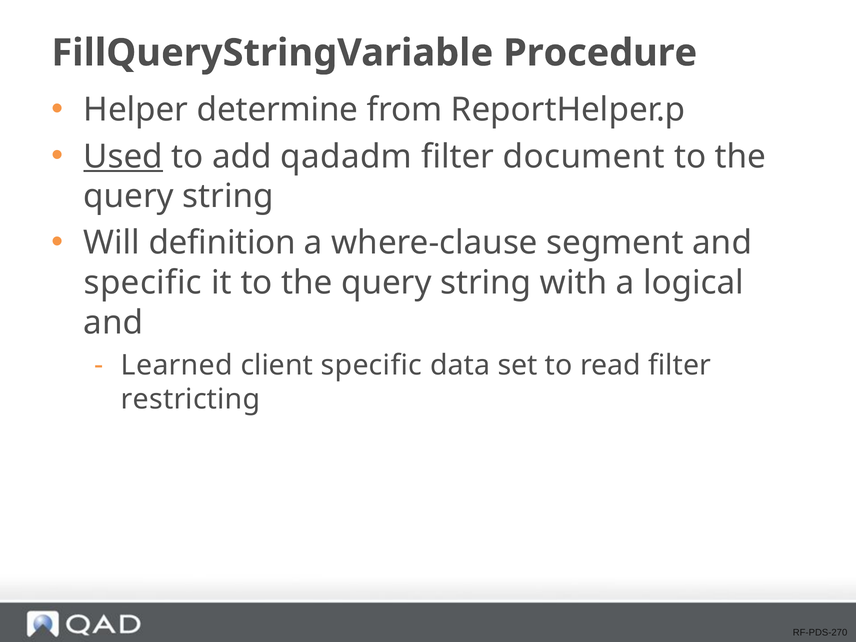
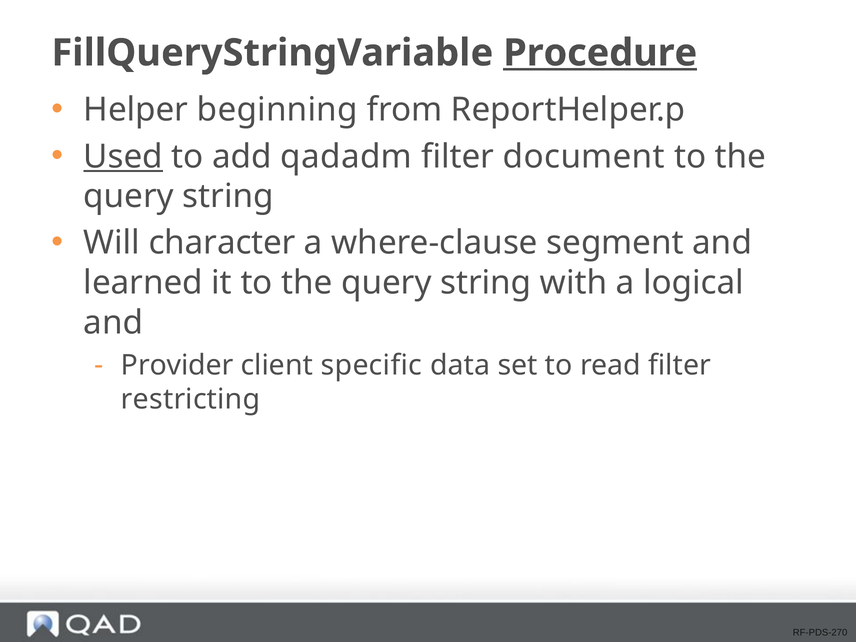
Procedure underline: none -> present
determine: determine -> beginning
definition: definition -> character
specific at (143, 283): specific -> learned
Learned: Learned -> Provider
